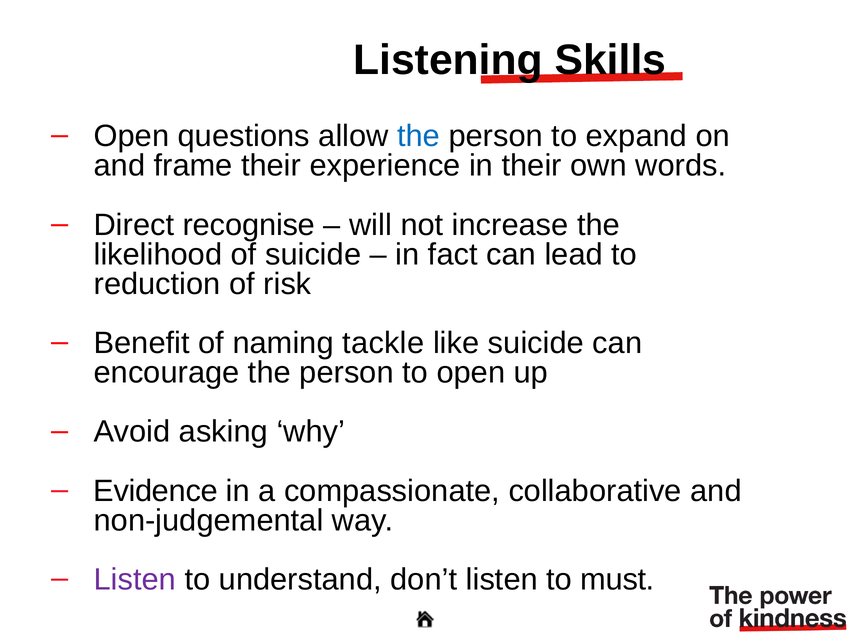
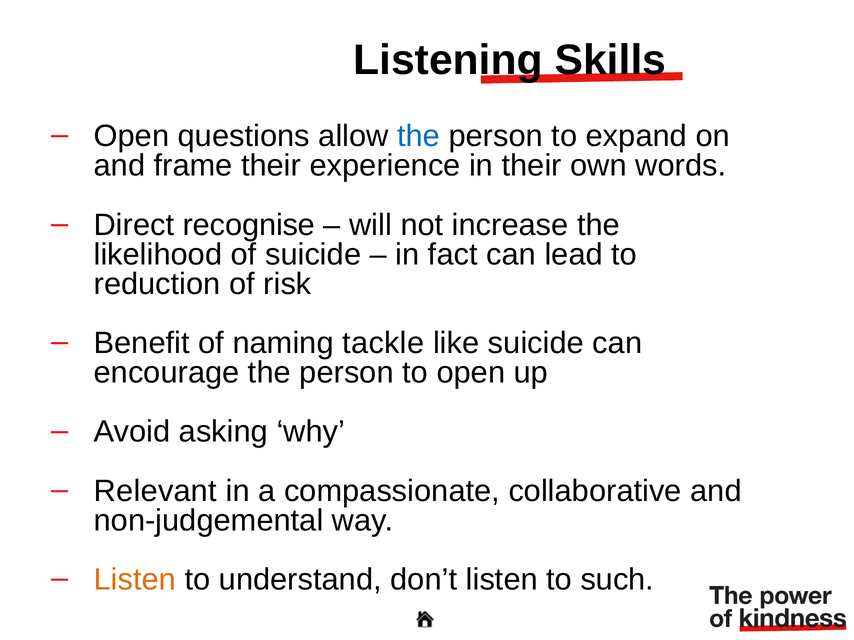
Evidence: Evidence -> Relevant
Listen at (135, 580) colour: purple -> orange
must: must -> such
